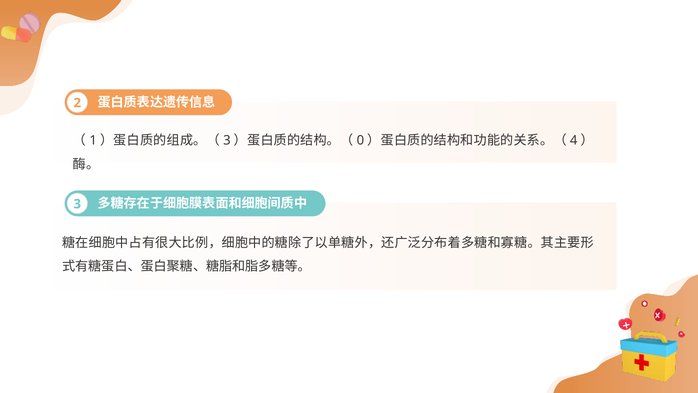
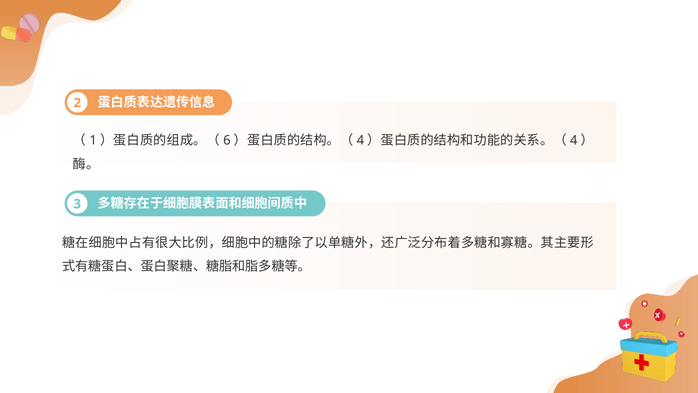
3 at (227, 140): 3 -> 6
0: 0 -> 4
